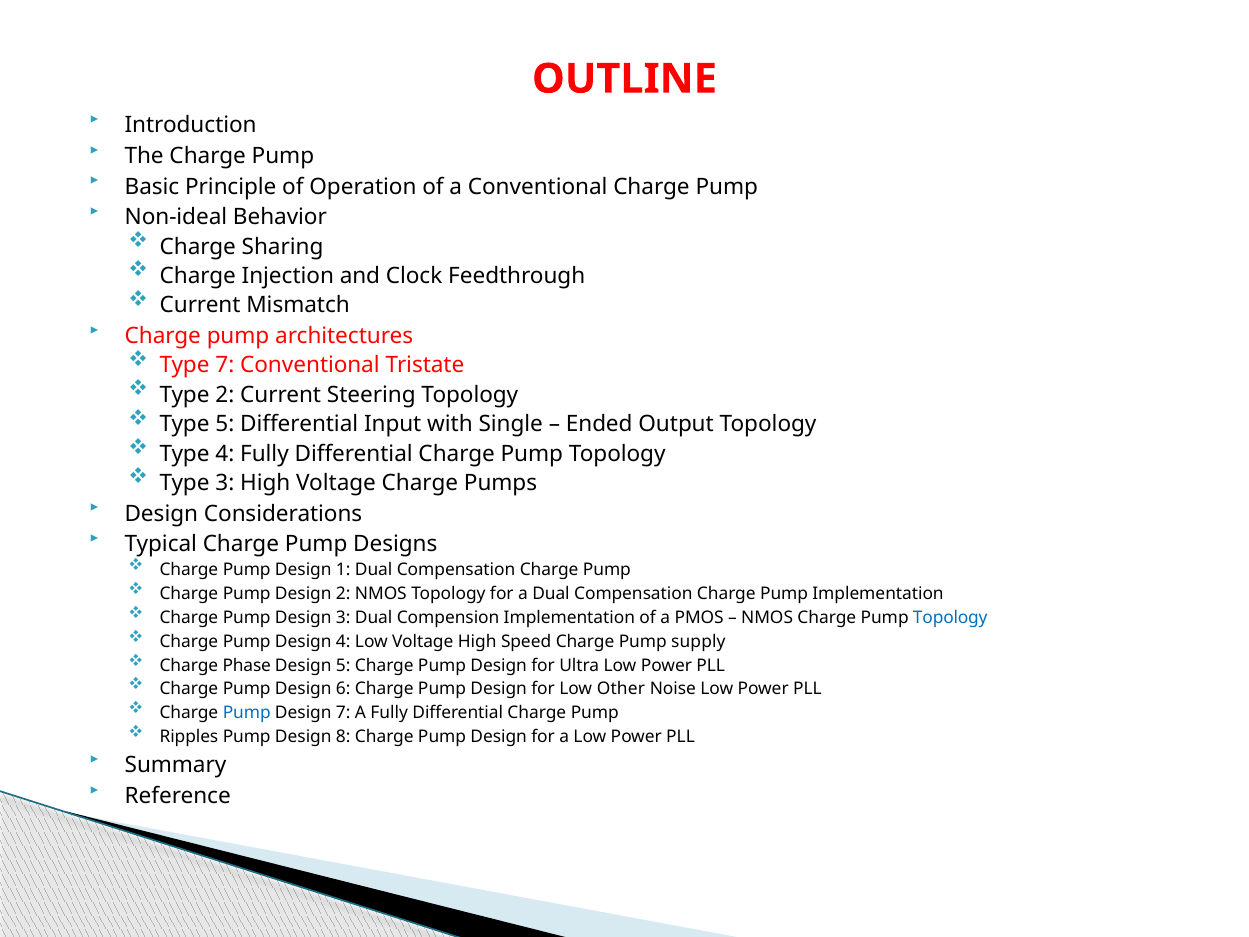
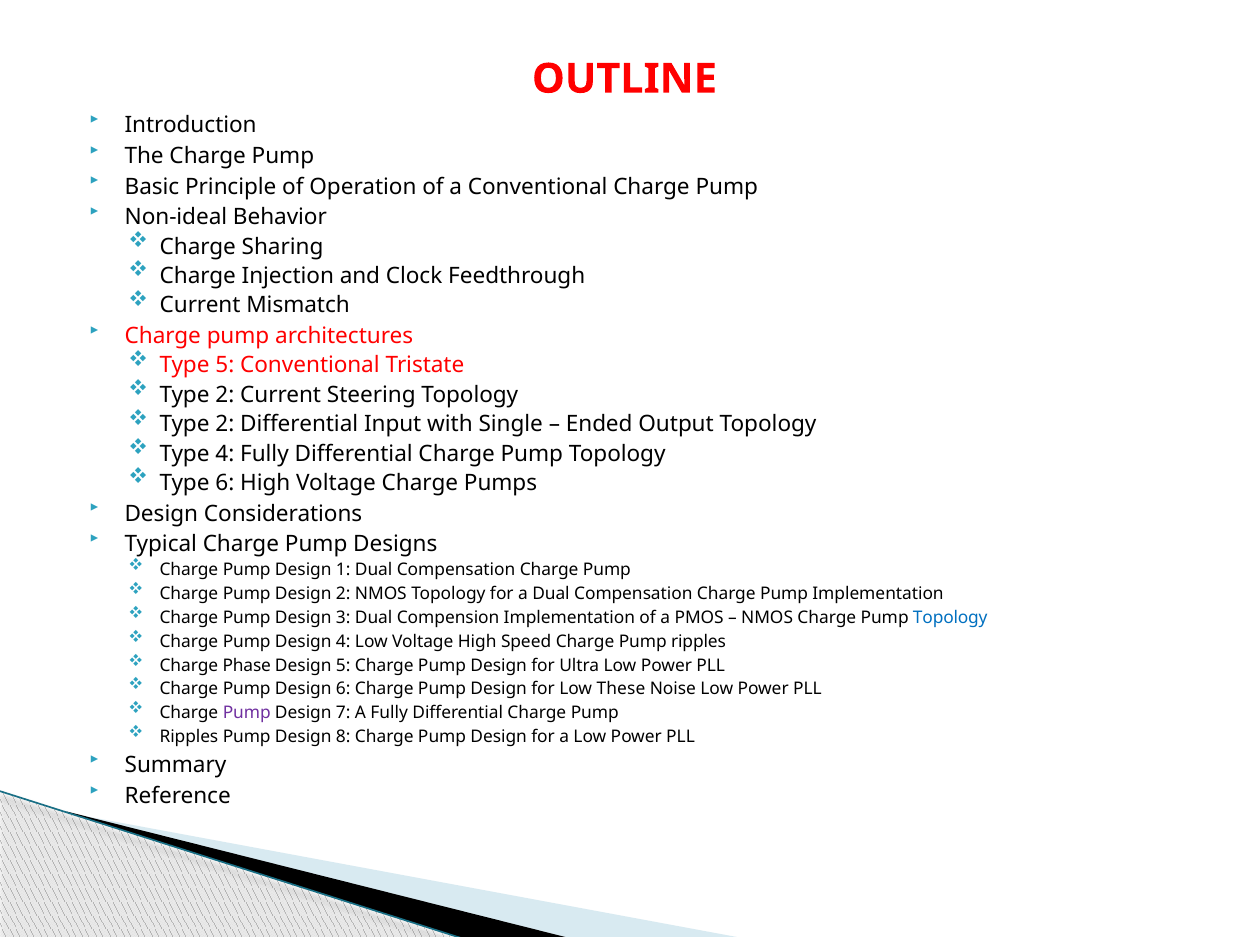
Type 7: 7 -> 5
5 at (225, 424): 5 -> 2
Type 3: 3 -> 6
Pump supply: supply -> ripples
Other: Other -> These
Pump at (247, 713) colour: blue -> purple
